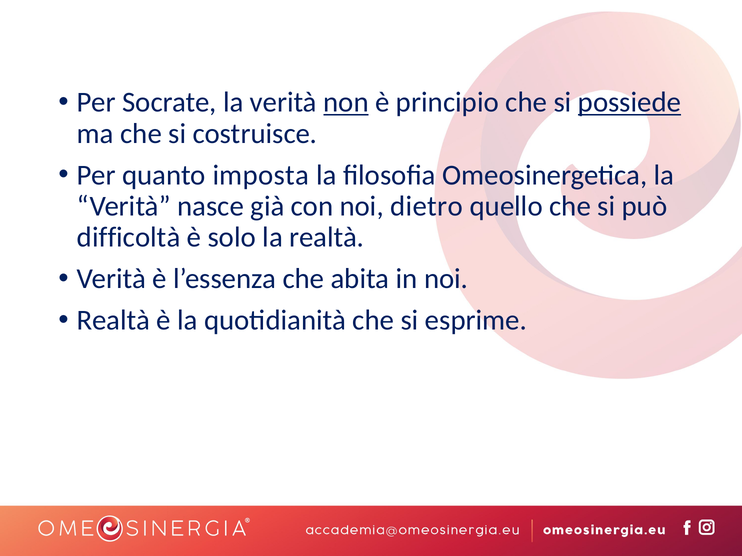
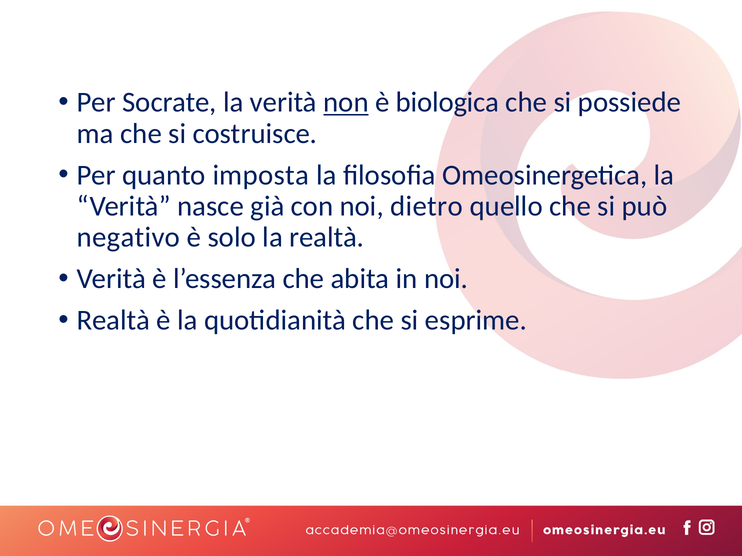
principio: principio -> biologica
possiede underline: present -> none
difficoltà: difficoltà -> negativo
